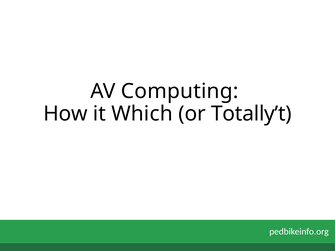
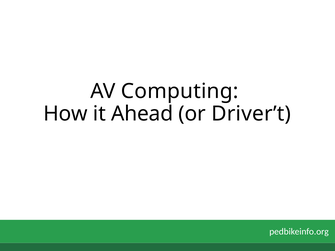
Which: Which -> Ahead
Totally’t: Totally’t -> Driver’t
